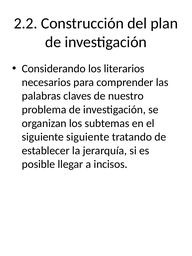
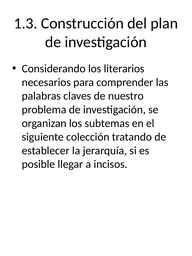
2.2: 2.2 -> 1.3
siguiente siguiente: siguiente -> colección
